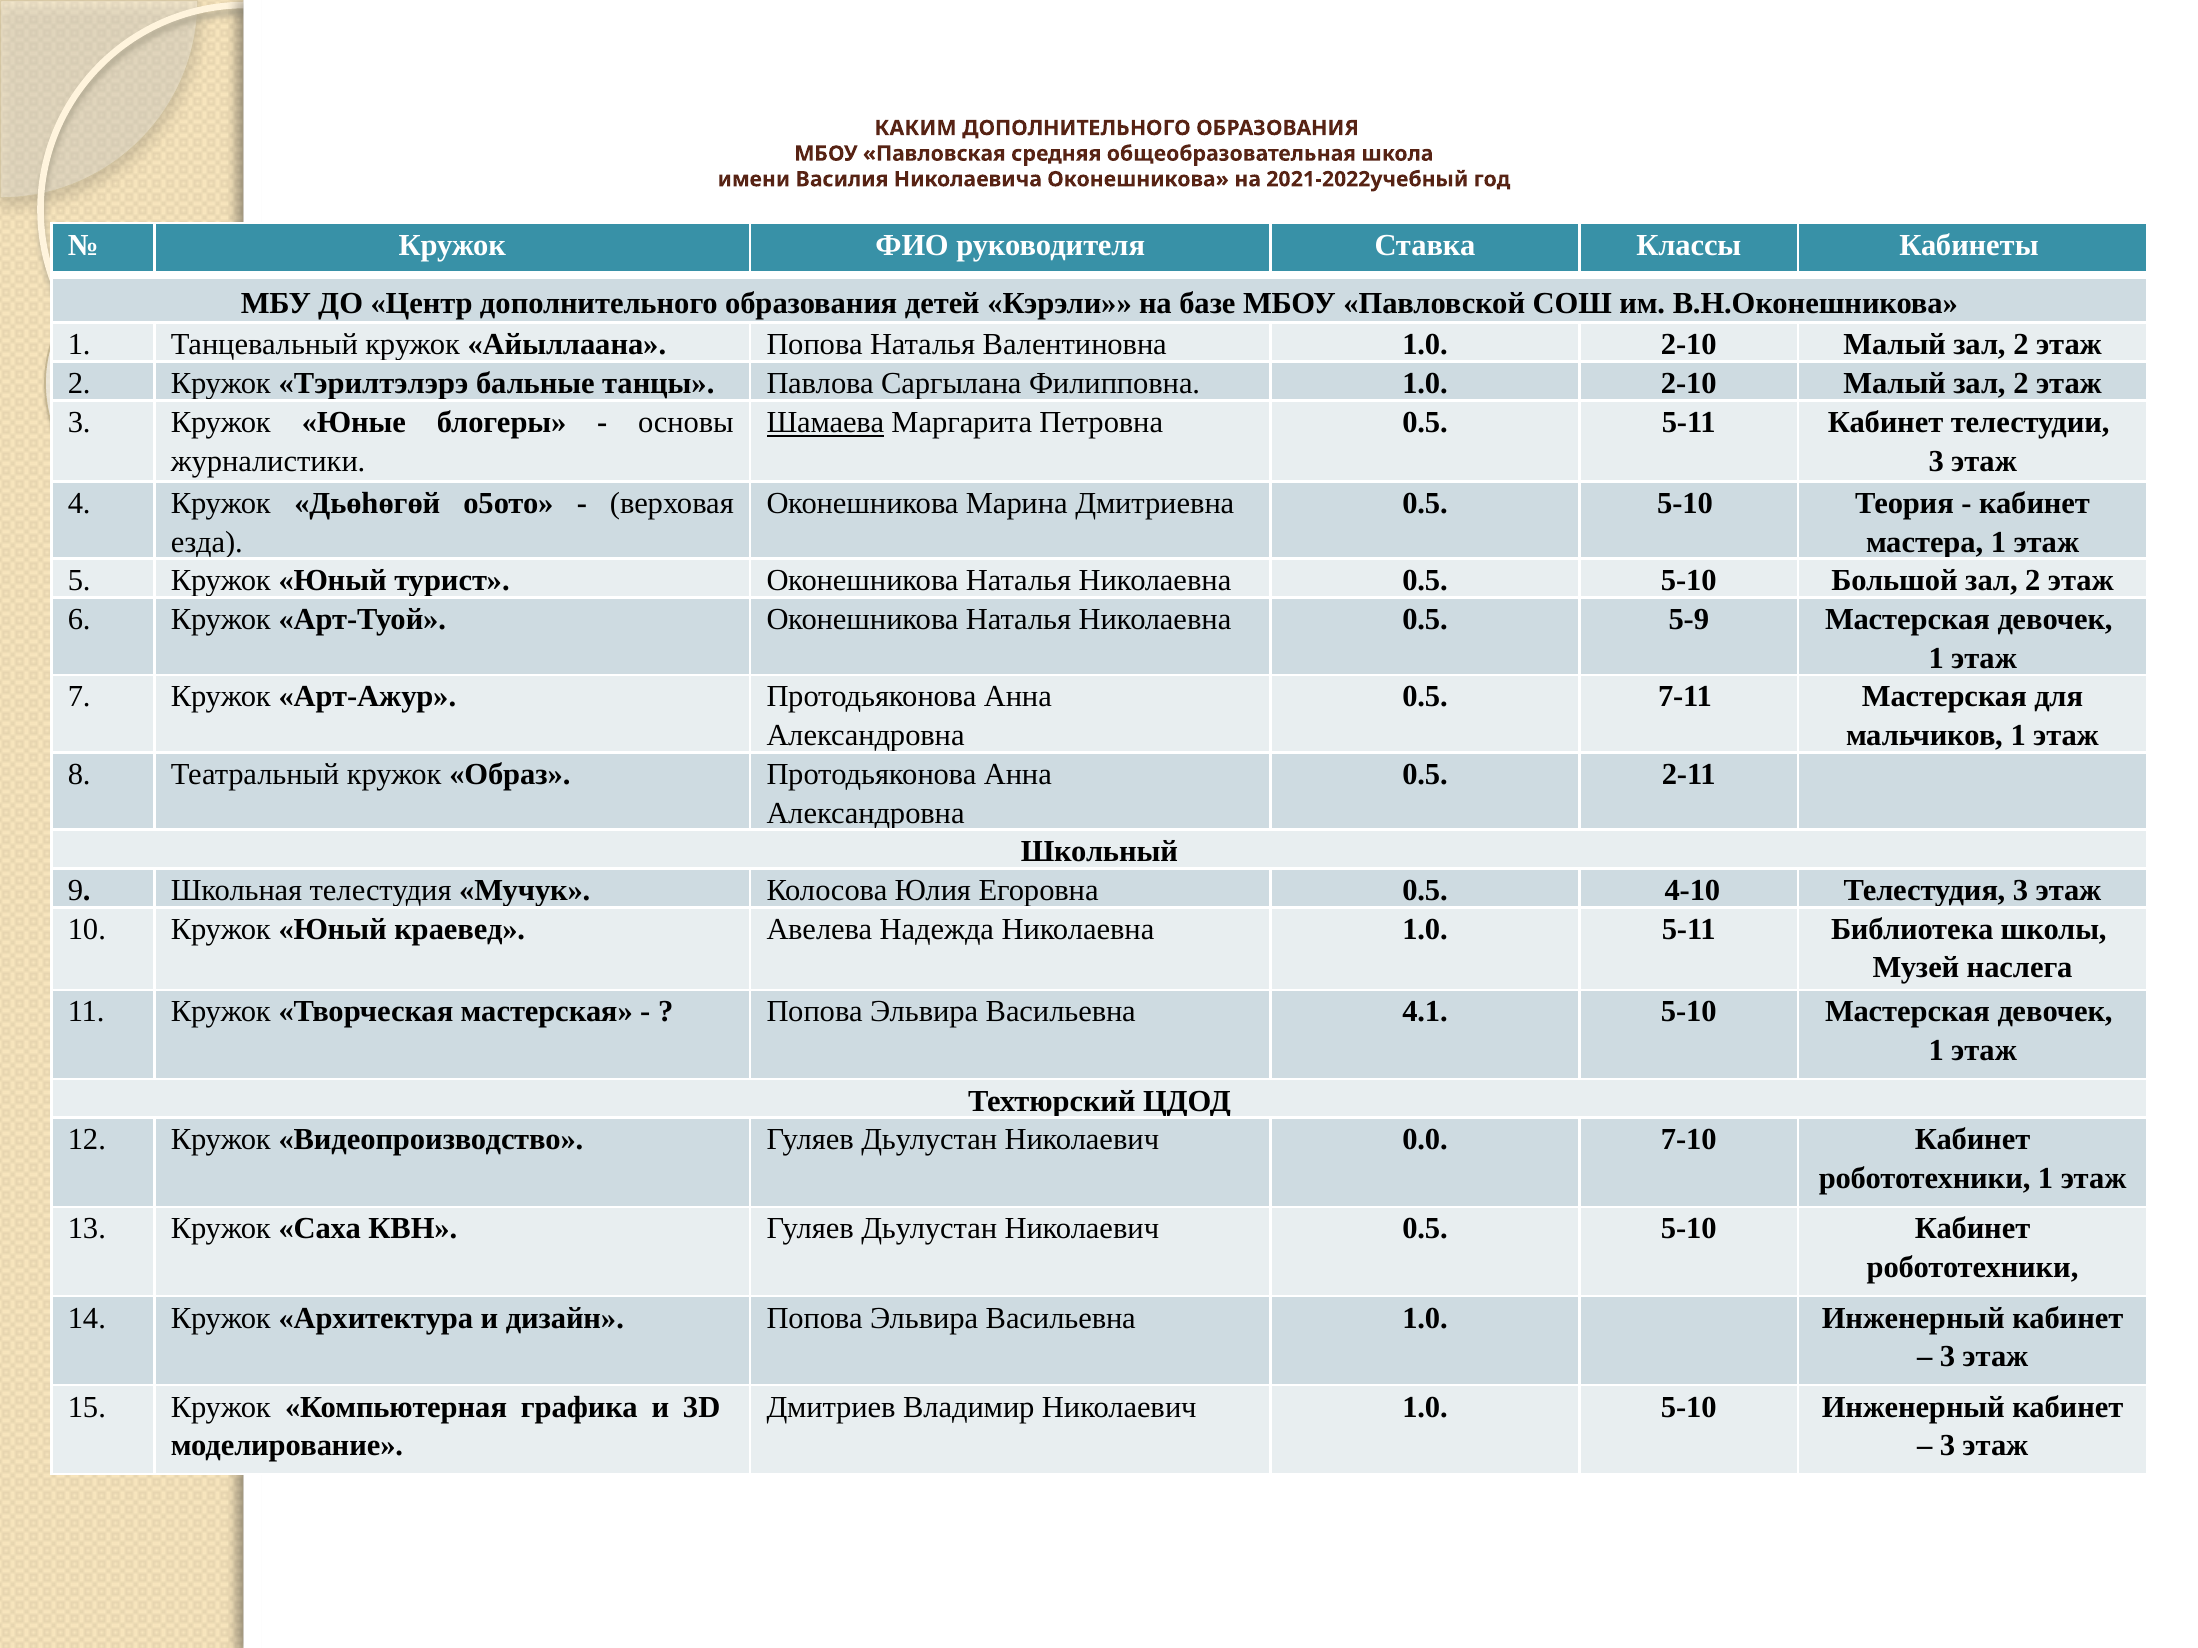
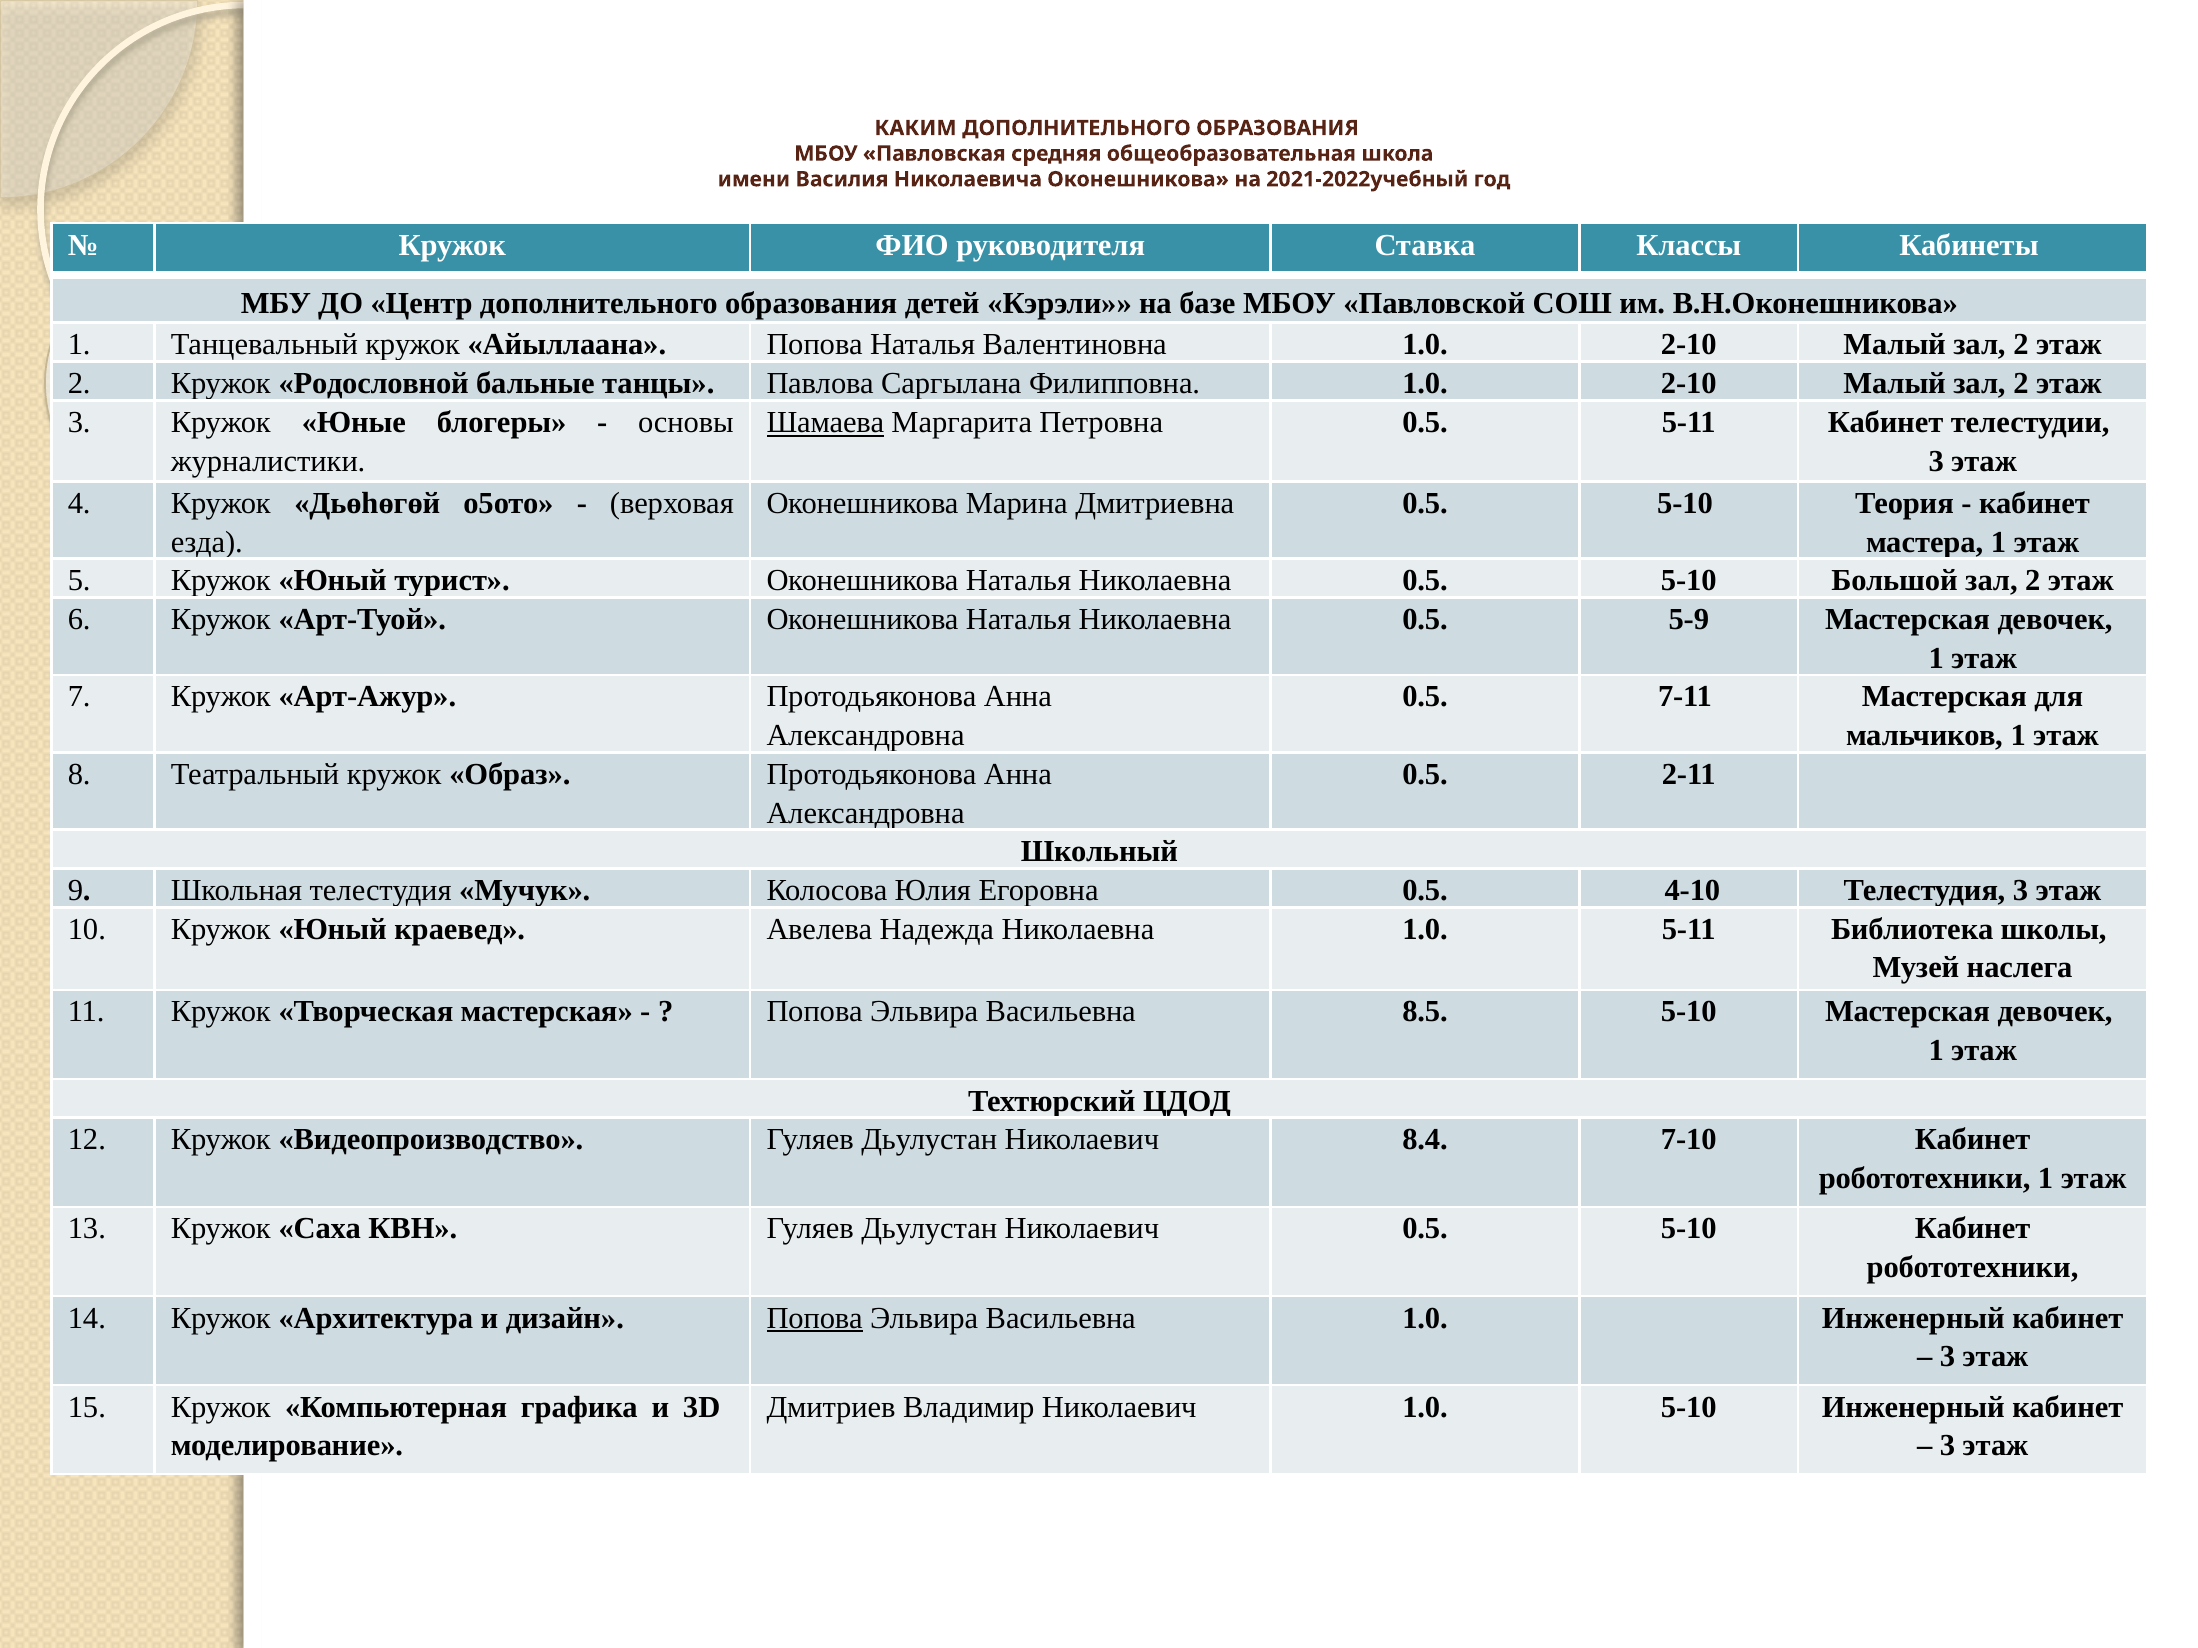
Тэрилтэлэрэ: Тэрилтэлэрэ -> Родословной
4.1: 4.1 -> 8.5
0.0: 0.0 -> 8.4
Попова at (815, 1318) underline: none -> present
